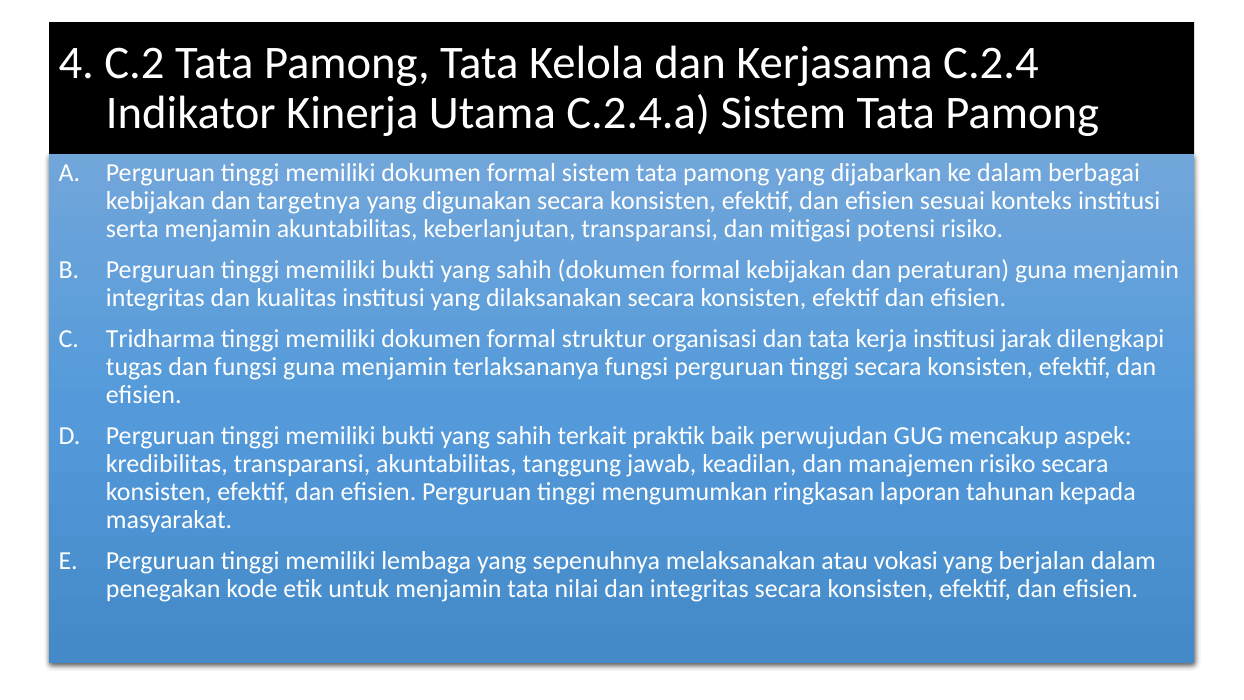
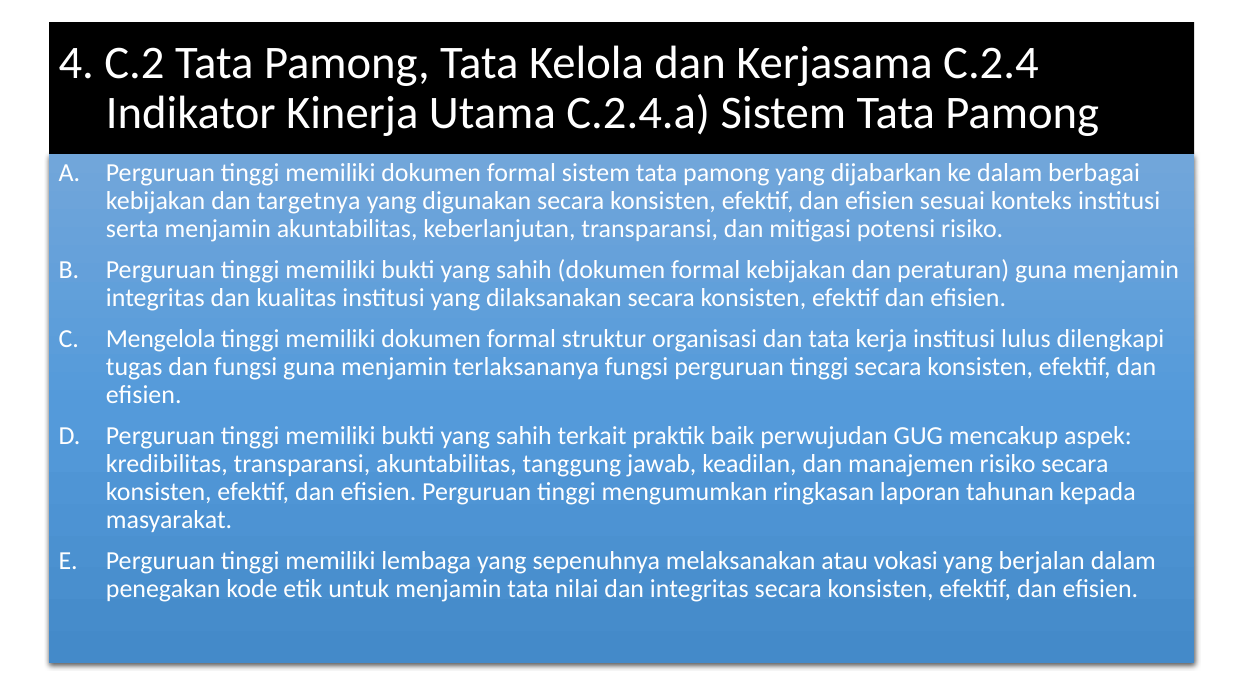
Tridharma: Tridharma -> Mengelola
jarak: jarak -> lulus
